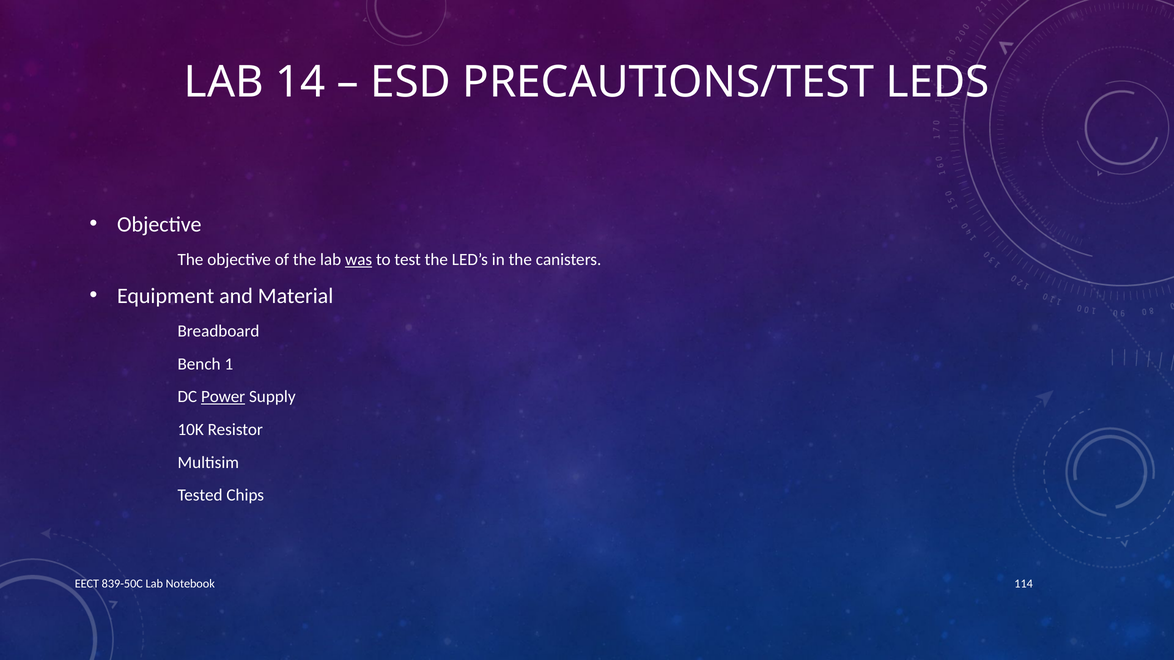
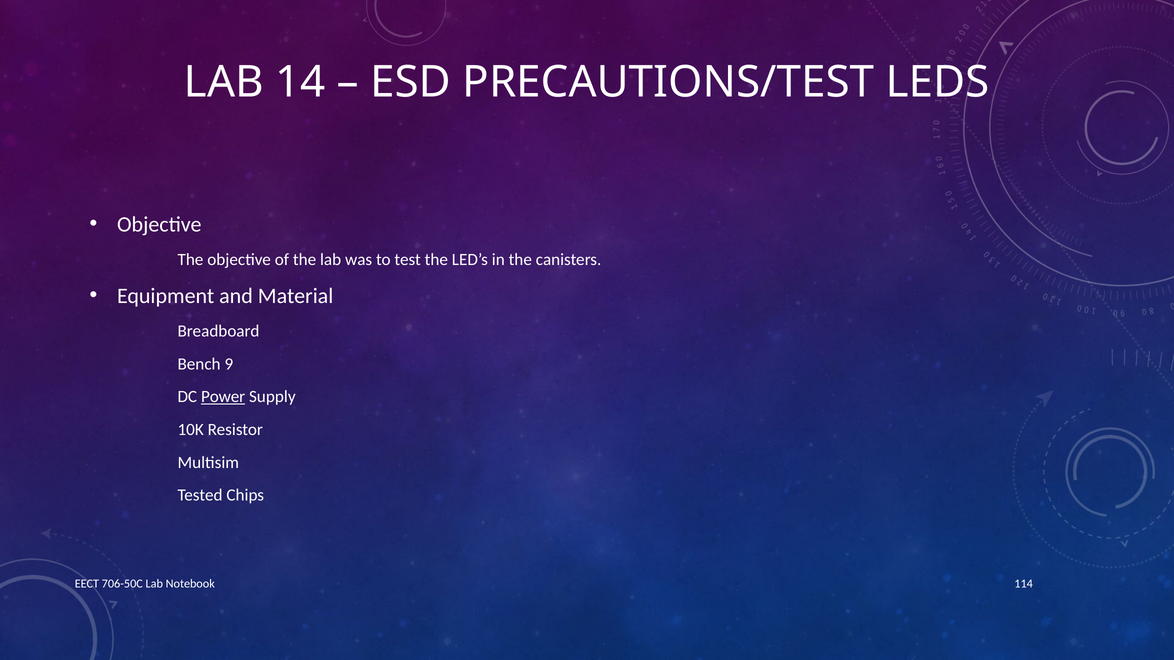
was underline: present -> none
1: 1 -> 9
839-50C: 839-50C -> 706-50C
